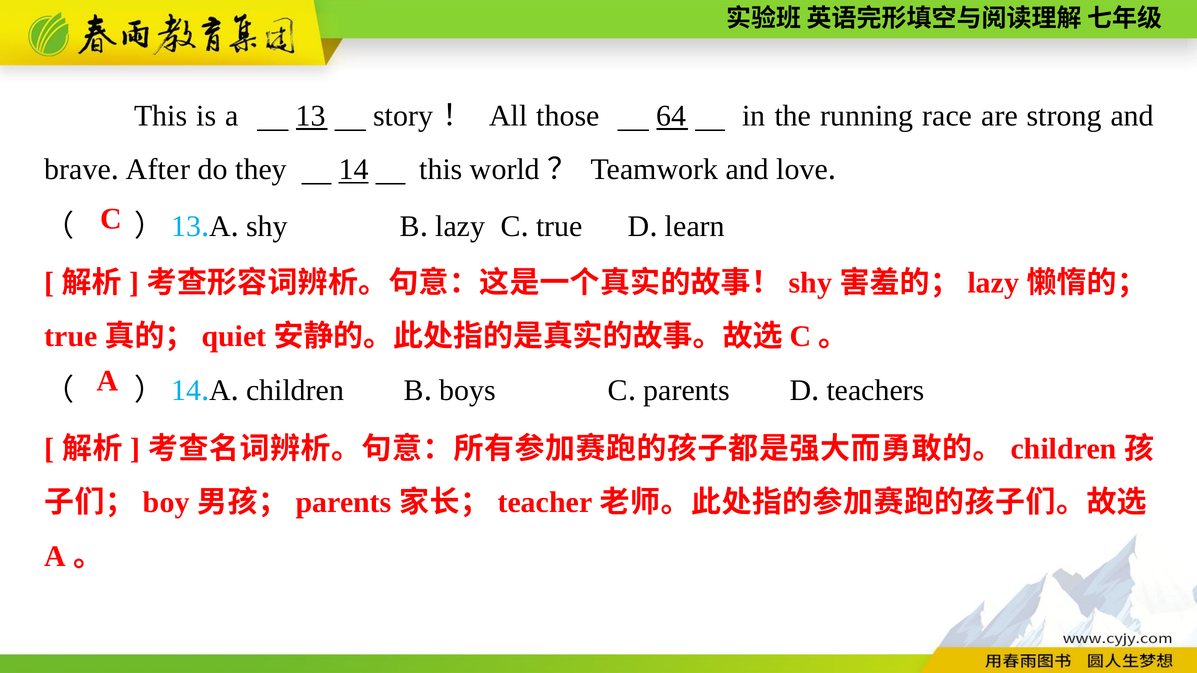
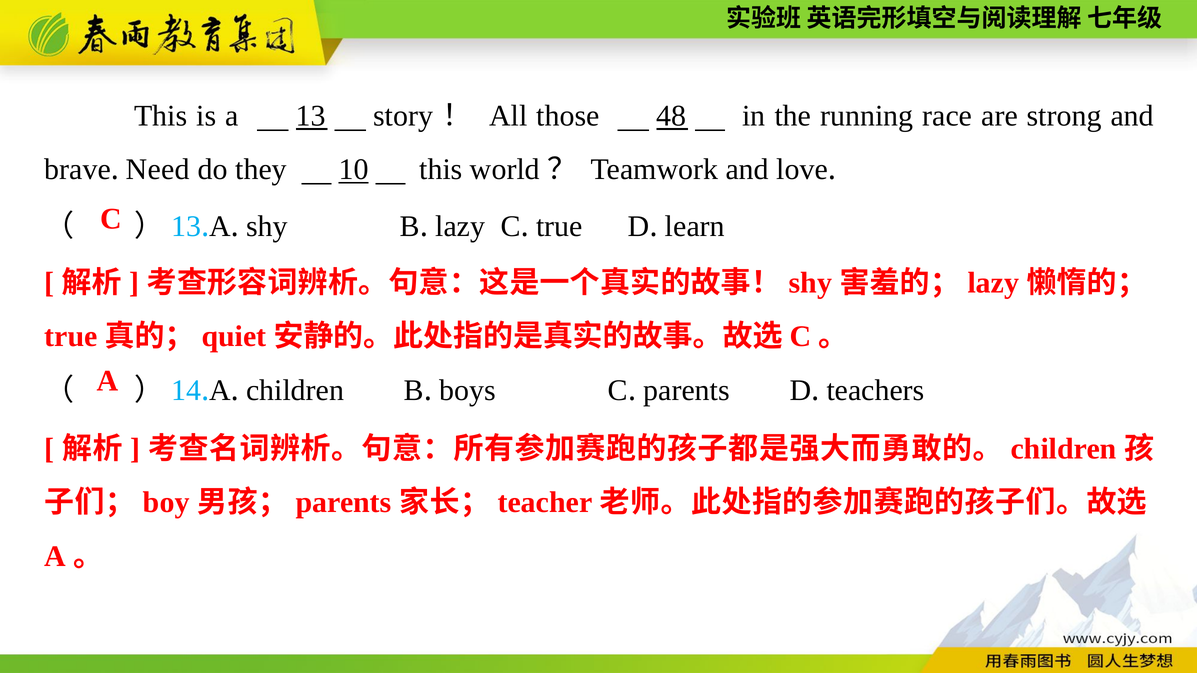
64: 64 -> 48
After: After -> Need
14: 14 -> 10
